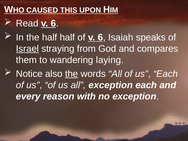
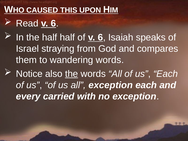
Israel underline: present -> none
wandering laying: laying -> words
reason: reason -> carried
